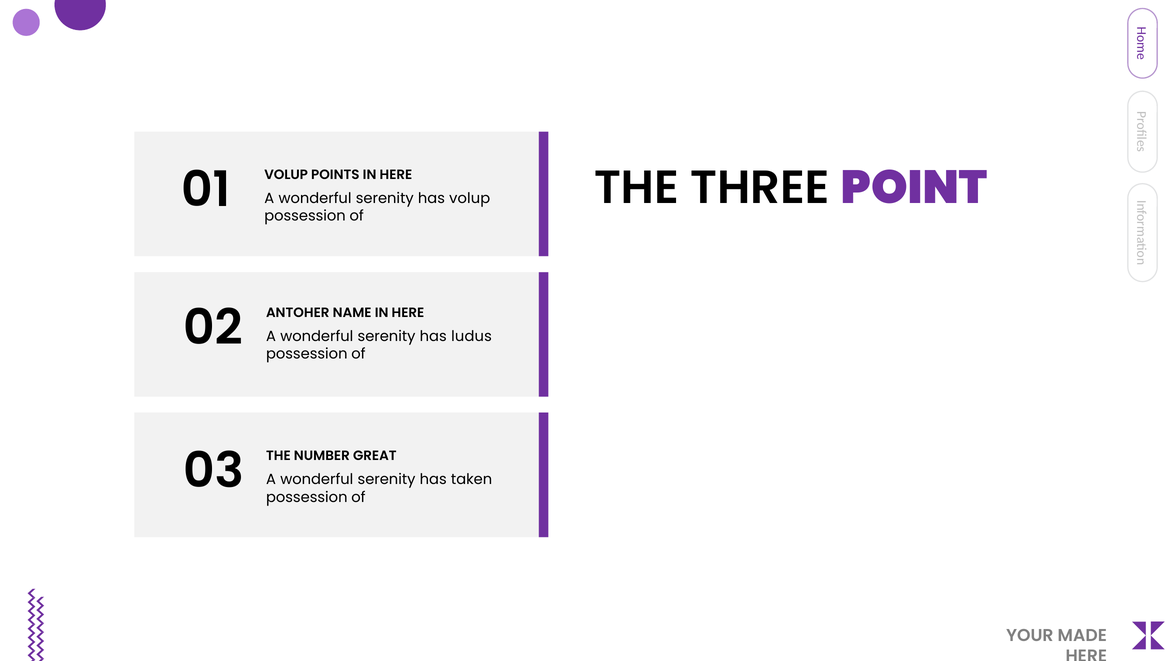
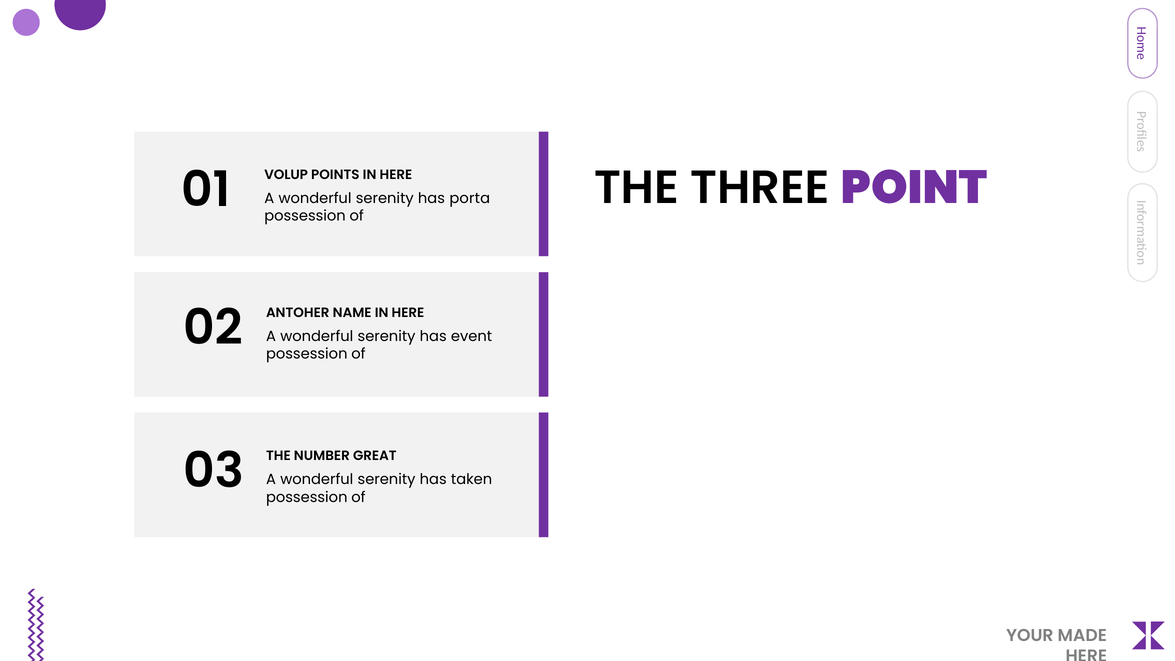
has volup: volup -> porta
ludus: ludus -> event
